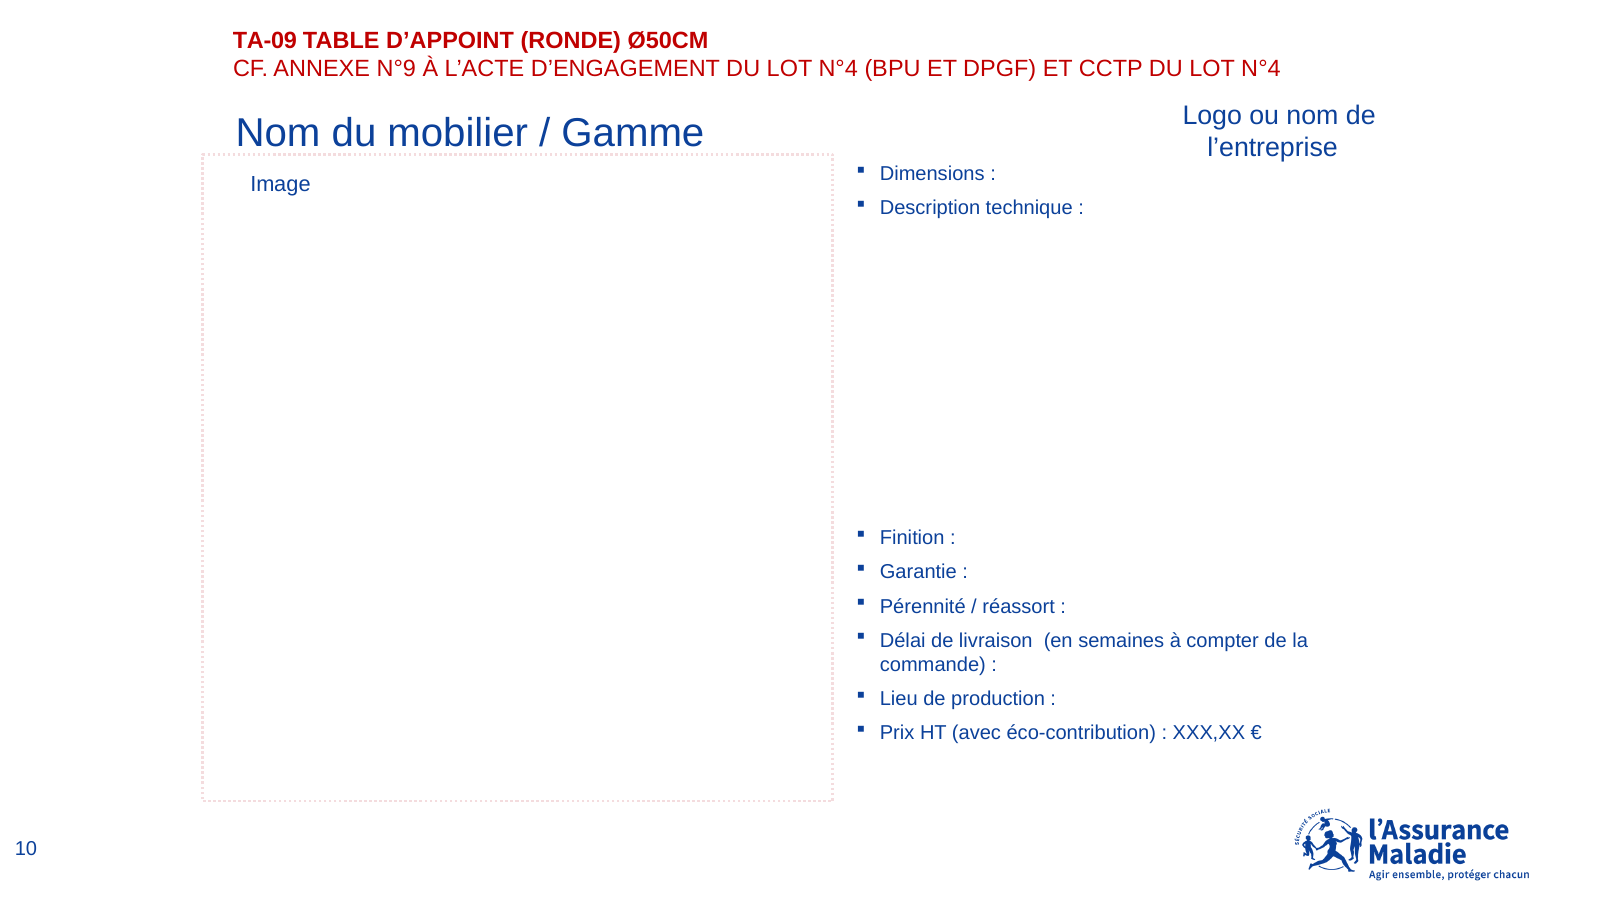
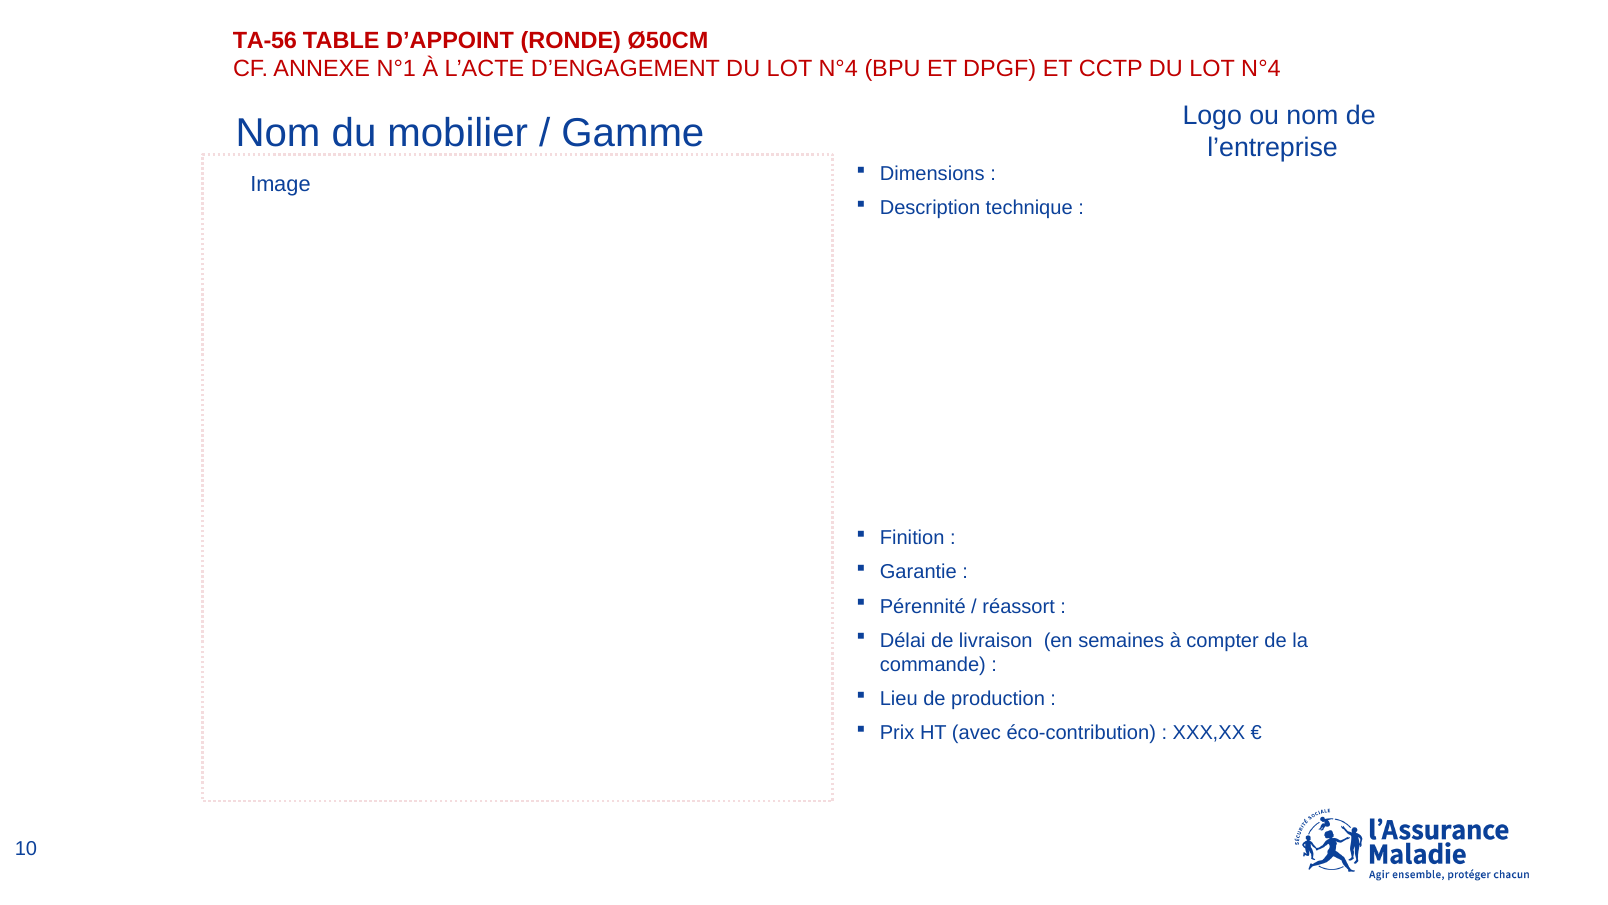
TA-09: TA-09 -> TA-56
N°9: N°9 -> N°1
